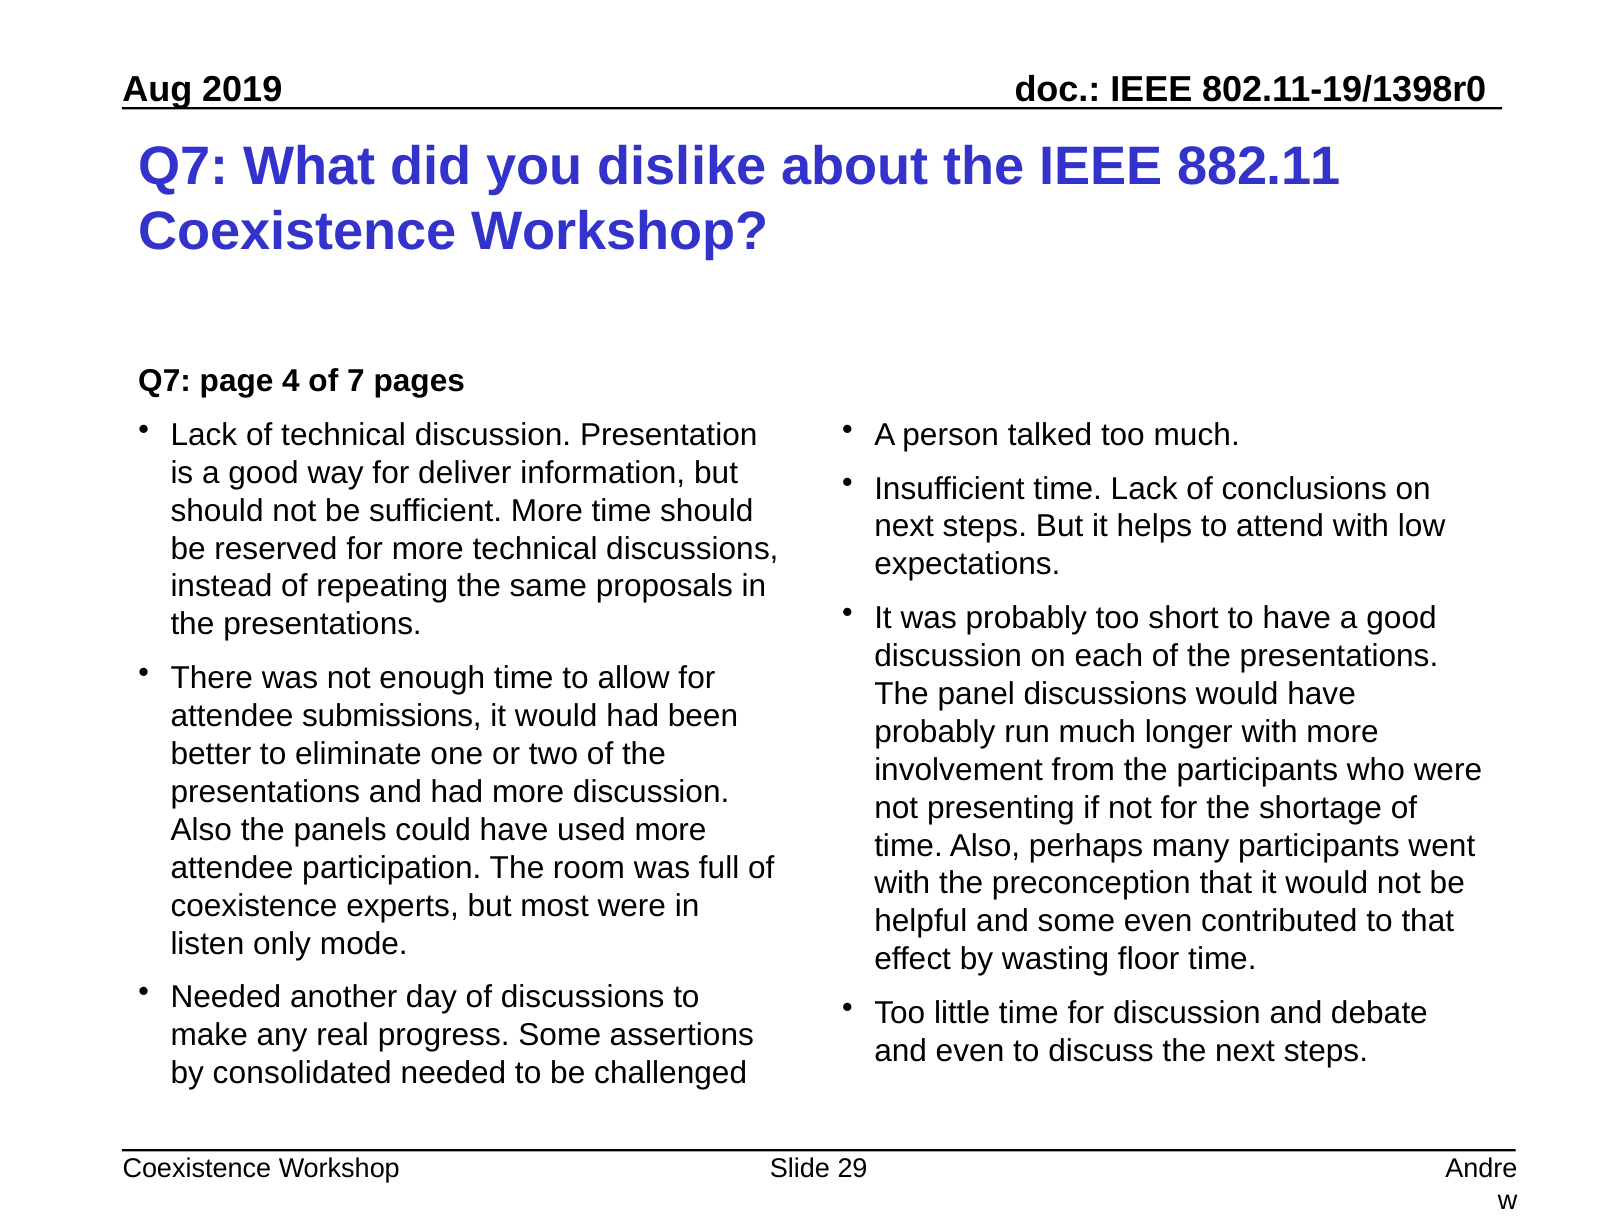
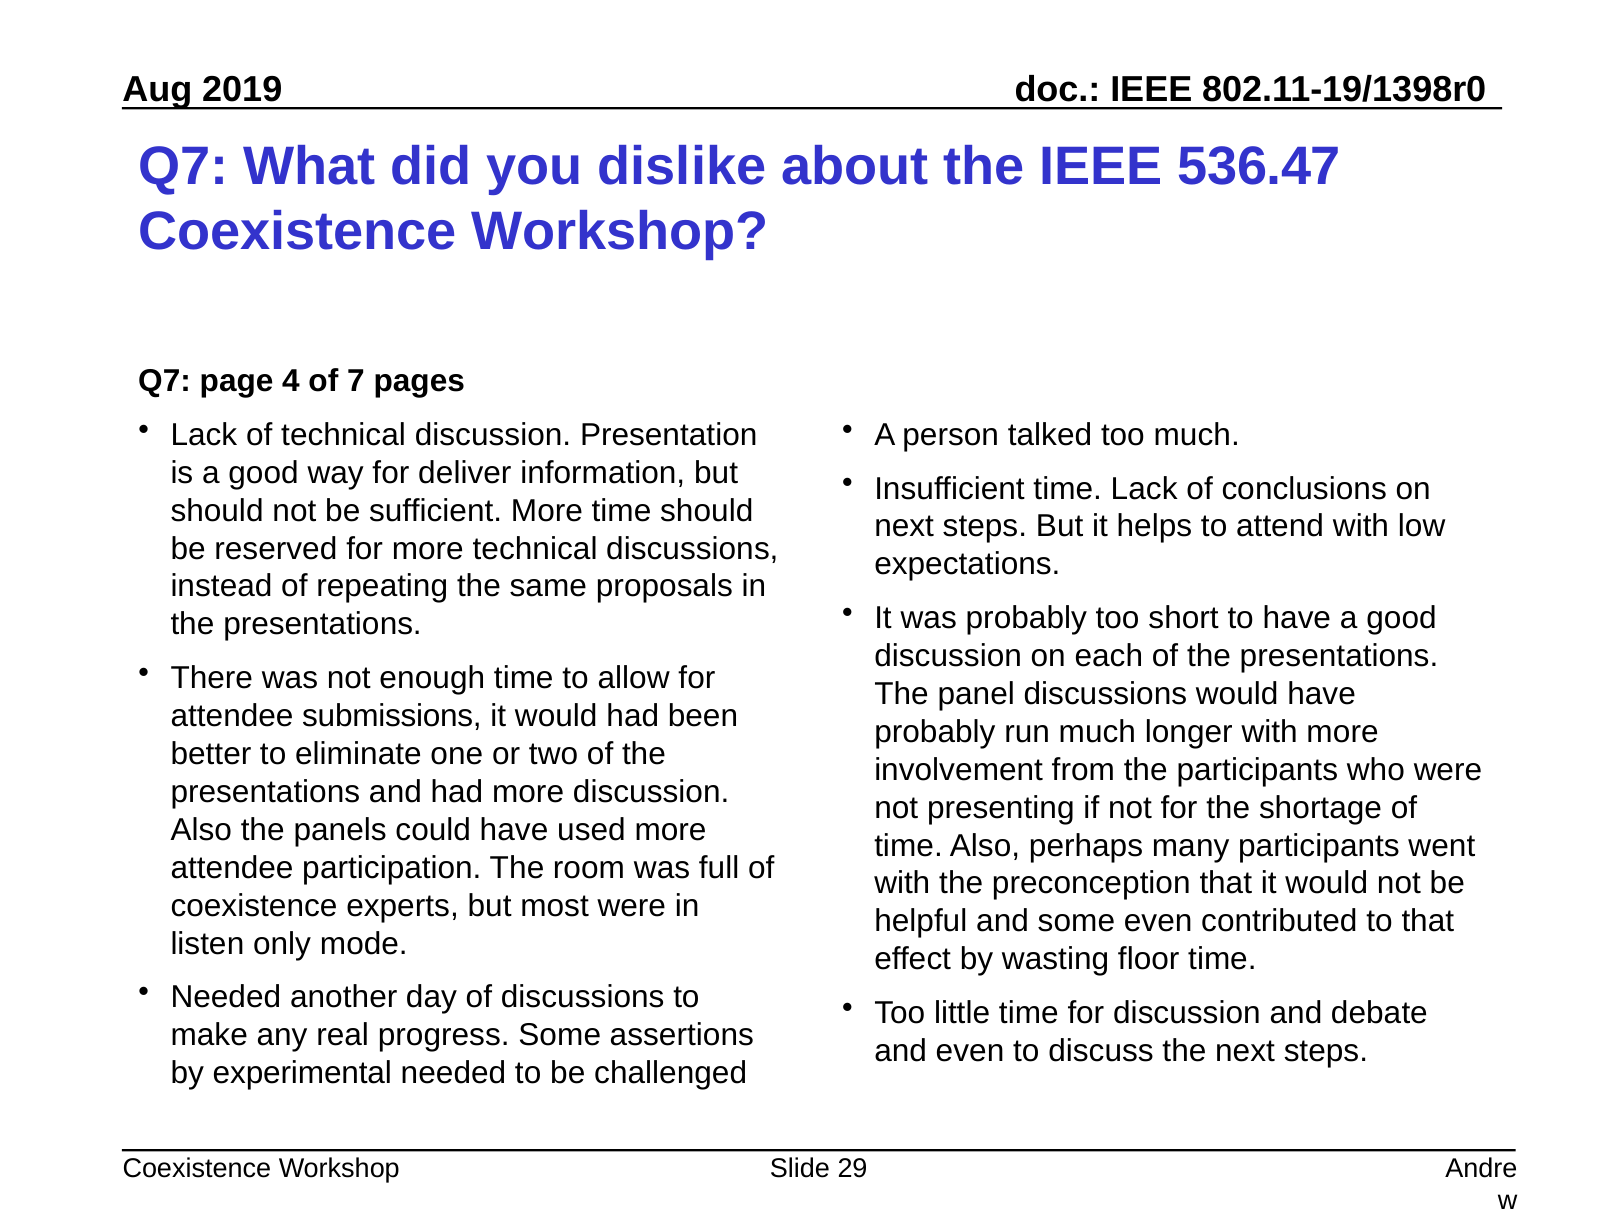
882.11: 882.11 -> 536.47
consolidated: consolidated -> experimental
